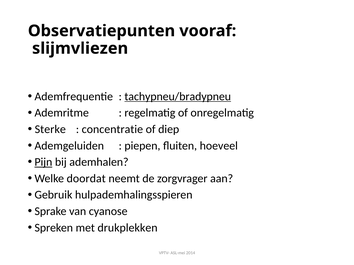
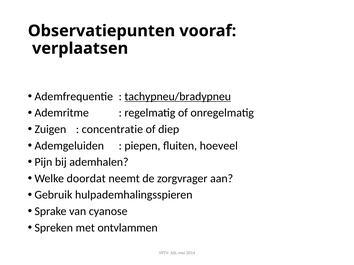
slijmvliezen: slijmvliezen -> verplaatsen
Sterke: Sterke -> Zuigen
Pijn underline: present -> none
drukplekken: drukplekken -> ontvlammen
